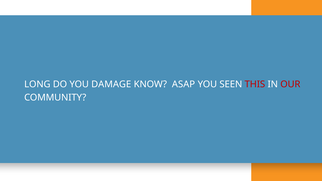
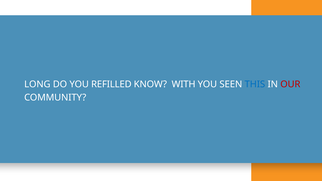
DAMAGE: DAMAGE -> REFILLED
ASAP: ASAP -> WITH
THIS colour: red -> blue
